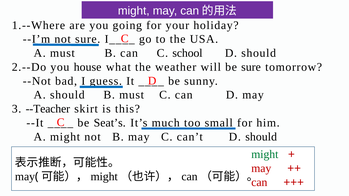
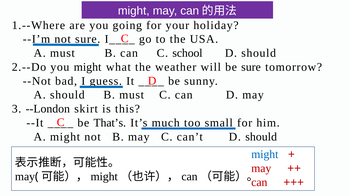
you house: house -> might
--Teacher: --Teacher -> --London
Seat’s: Seat’s -> That’s
might at (265, 155) colour: green -> blue
